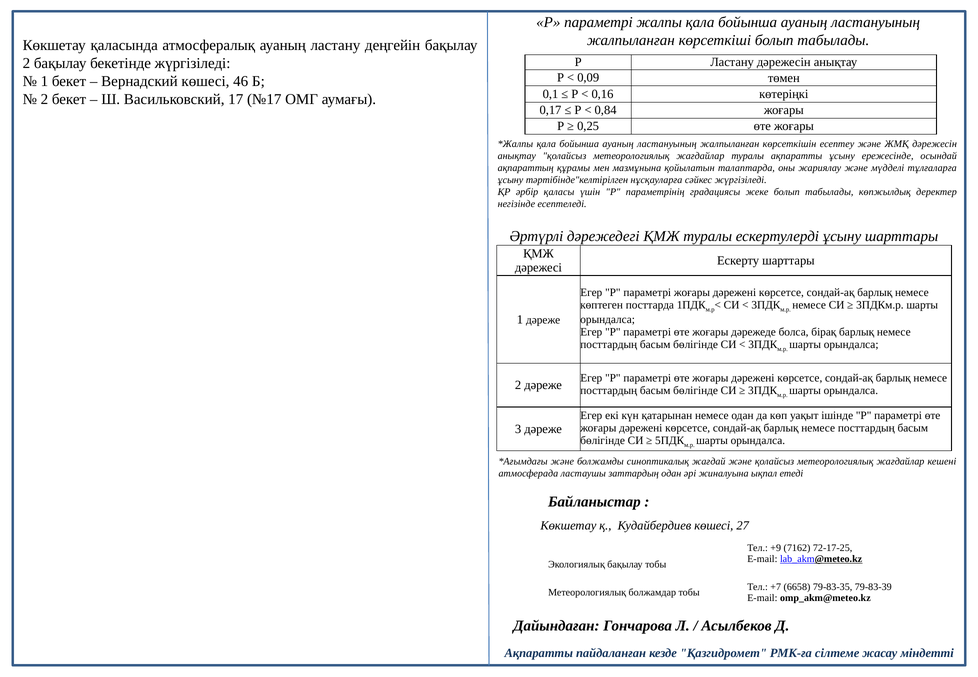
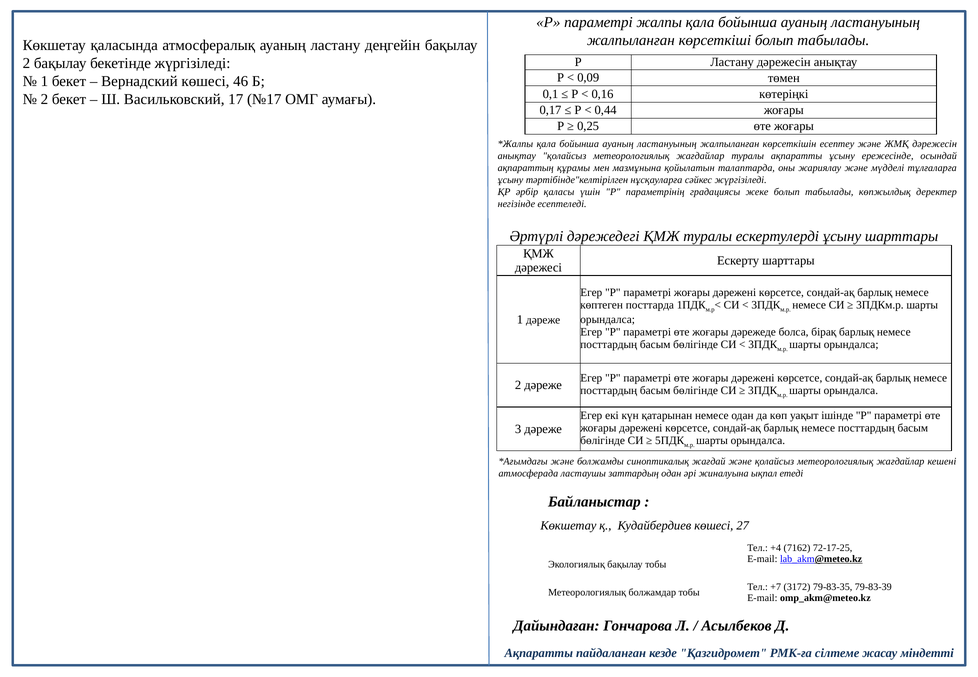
0,84: 0,84 -> 0,44
+9: +9 -> +4
6658: 6658 -> 3172
